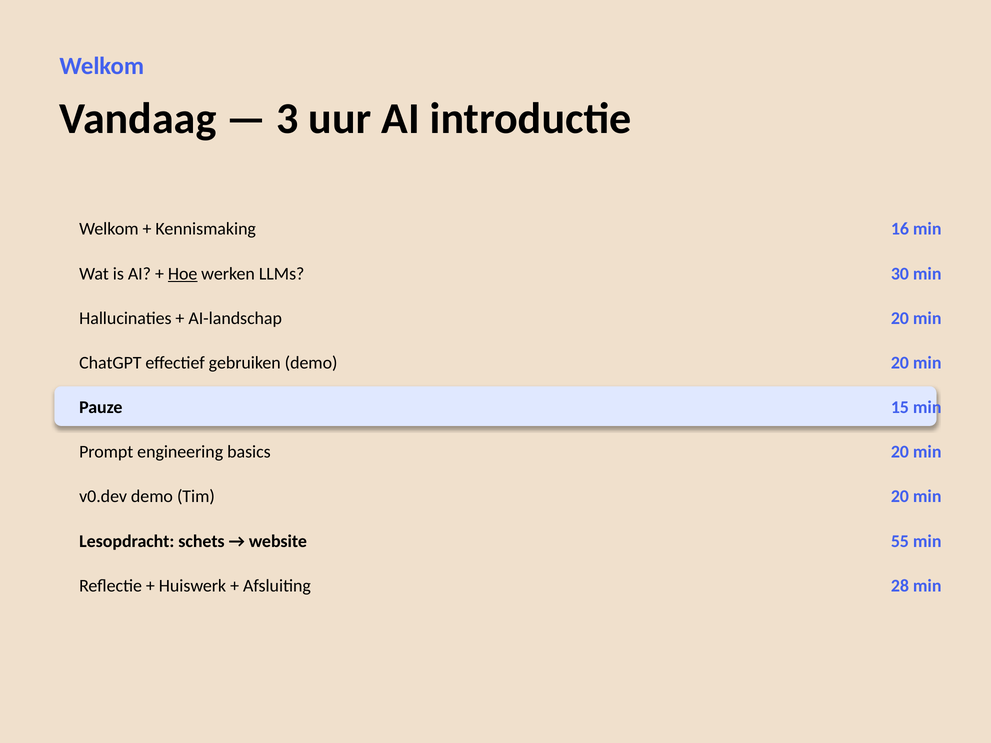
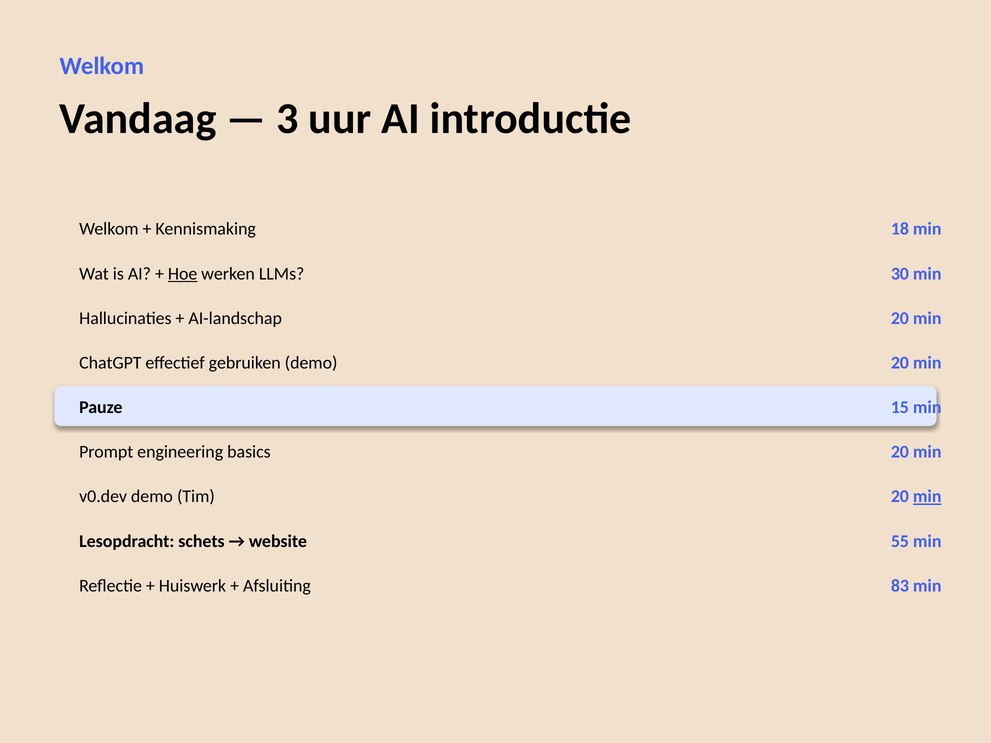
16: 16 -> 18
min at (927, 497) underline: none -> present
28: 28 -> 83
